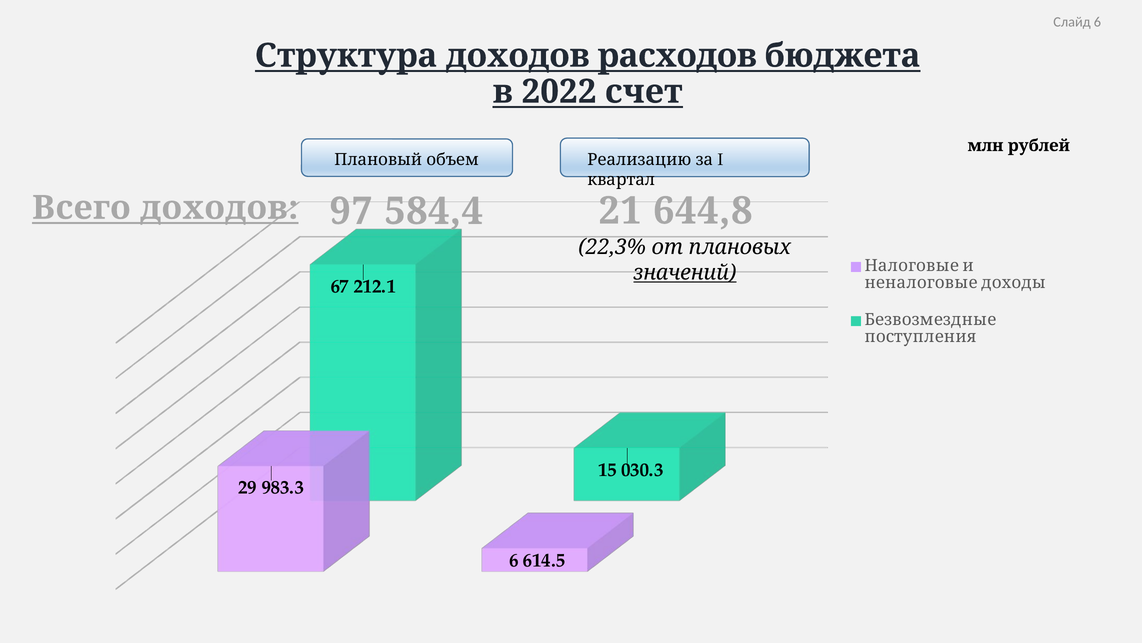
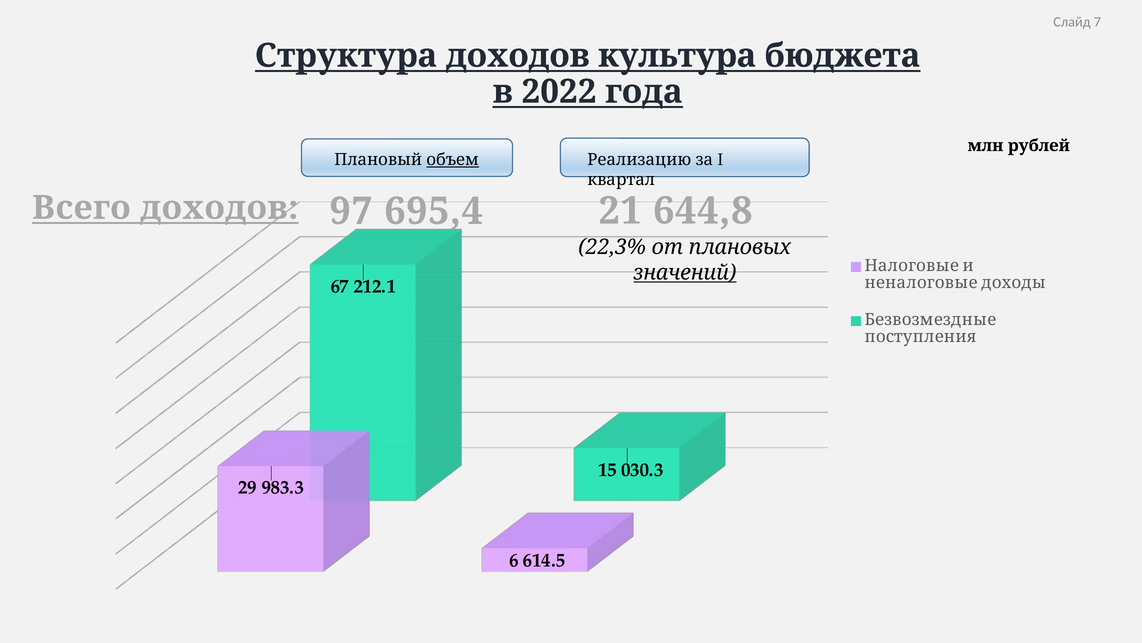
Слайд 6: 6 -> 7
расходов: расходов -> культура
счет: счет -> года
объем underline: none -> present
584,4: 584,4 -> 695,4
